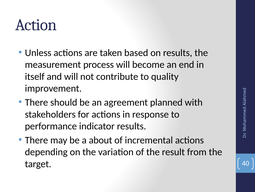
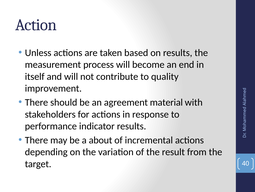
planned: planned -> material
